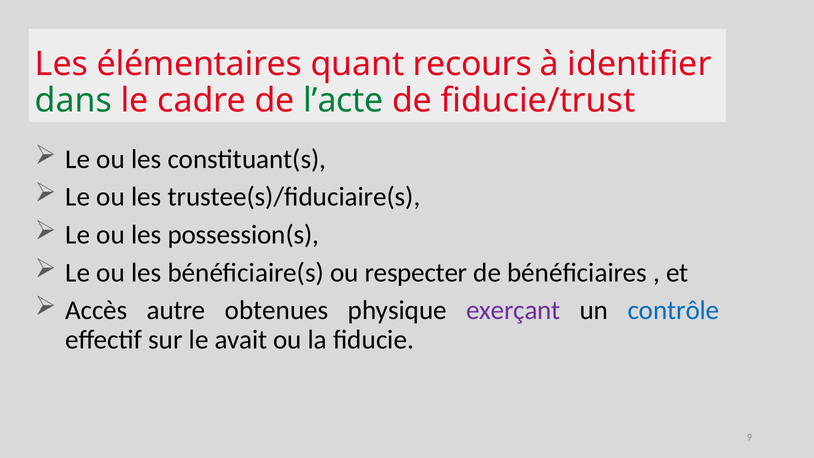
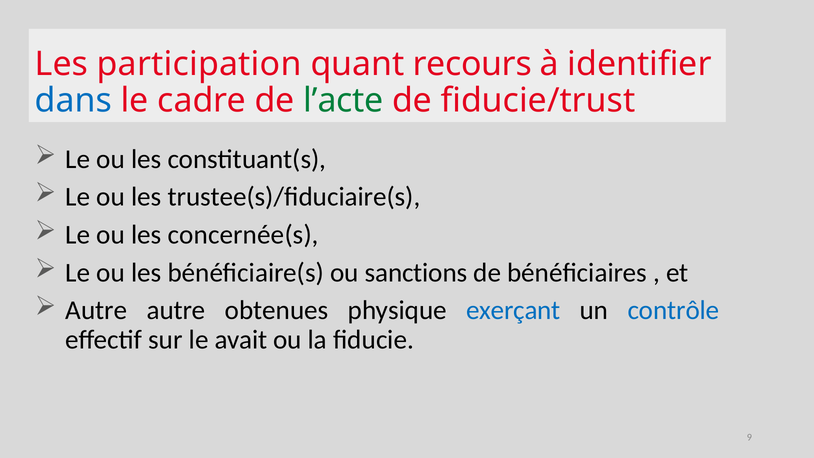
élémentaires: élémentaires -> participation
dans colour: green -> blue
possession(s: possession(s -> concernée(s
respecter: respecter -> sanctions
Accès at (96, 310): Accès -> Autre
exerçant colour: purple -> blue
